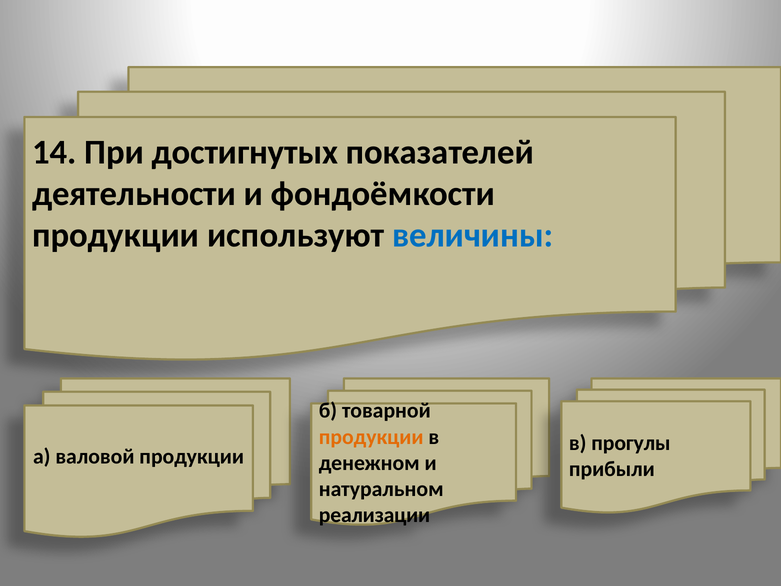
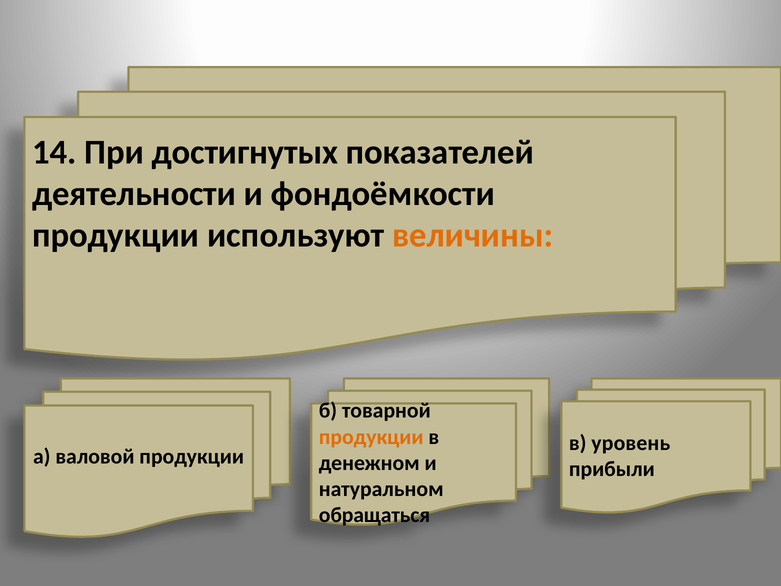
величины colour: blue -> orange
прогулы: прогулы -> уровень
реализации: реализации -> обращаться
